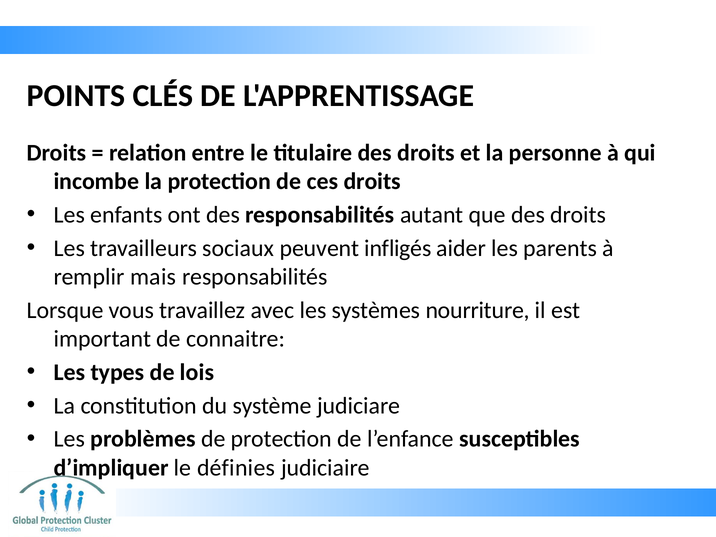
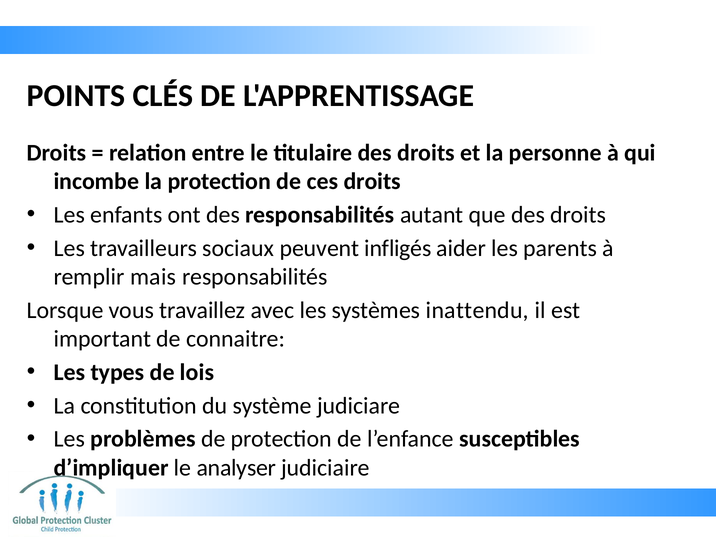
nourriture: nourriture -> inattendu
définies: définies -> analyser
